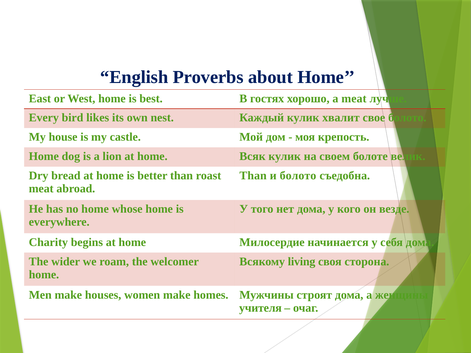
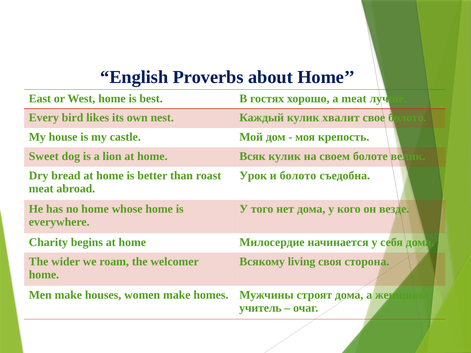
Home at (44, 156): Home -> Sweet
Than at (253, 176): Than -> Урок
учителя: учителя -> учитель
